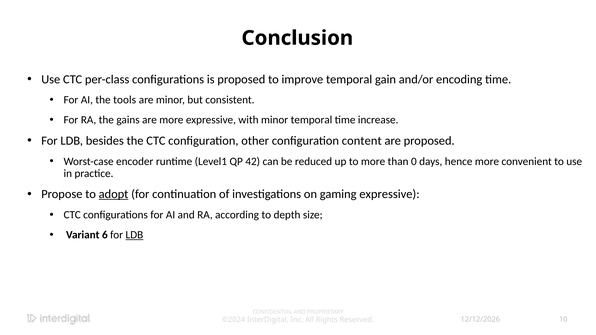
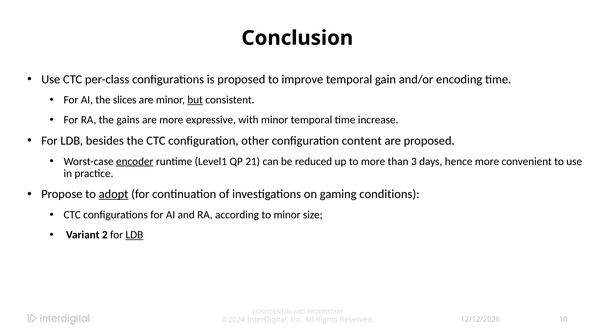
tools: tools -> slices
but underline: none -> present
encoder underline: none -> present
42: 42 -> 21
0: 0 -> 3
gaming expressive: expressive -> conditions
to depth: depth -> minor
6: 6 -> 2
